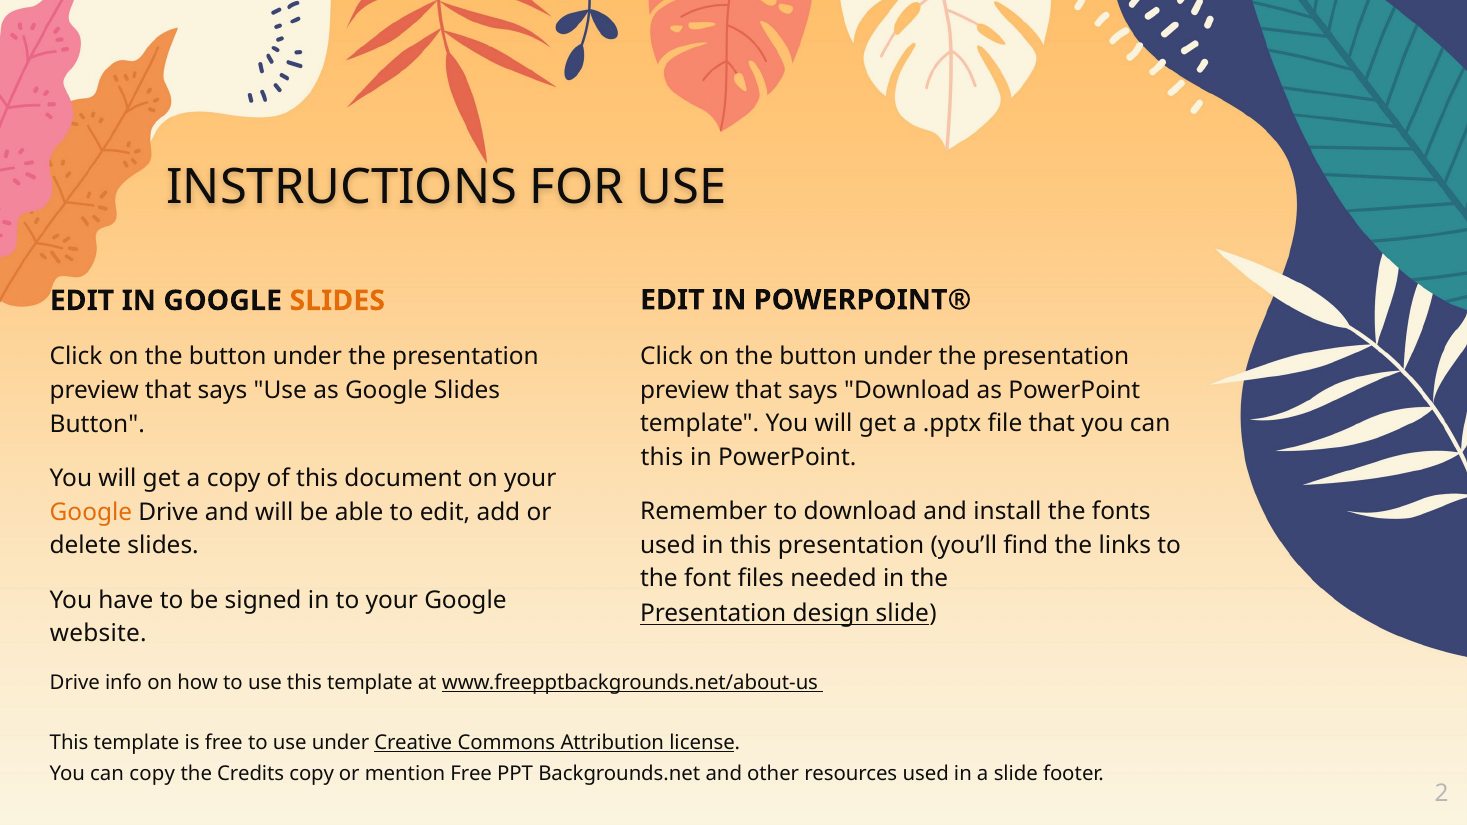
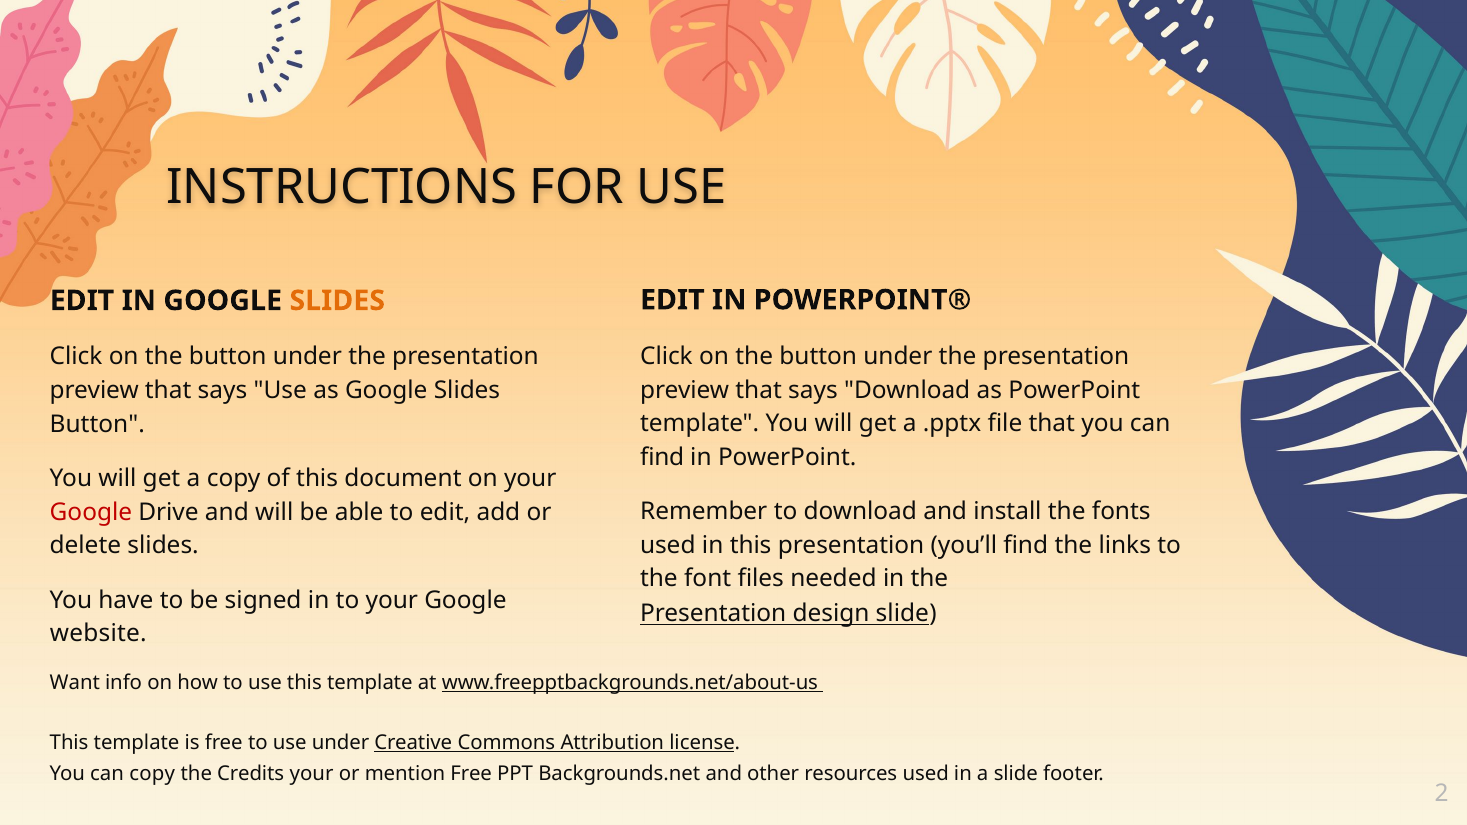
this at (662, 458): this -> find
Google at (91, 512) colour: orange -> red
Drive at (75, 683): Drive -> Want
Credits copy: copy -> your
